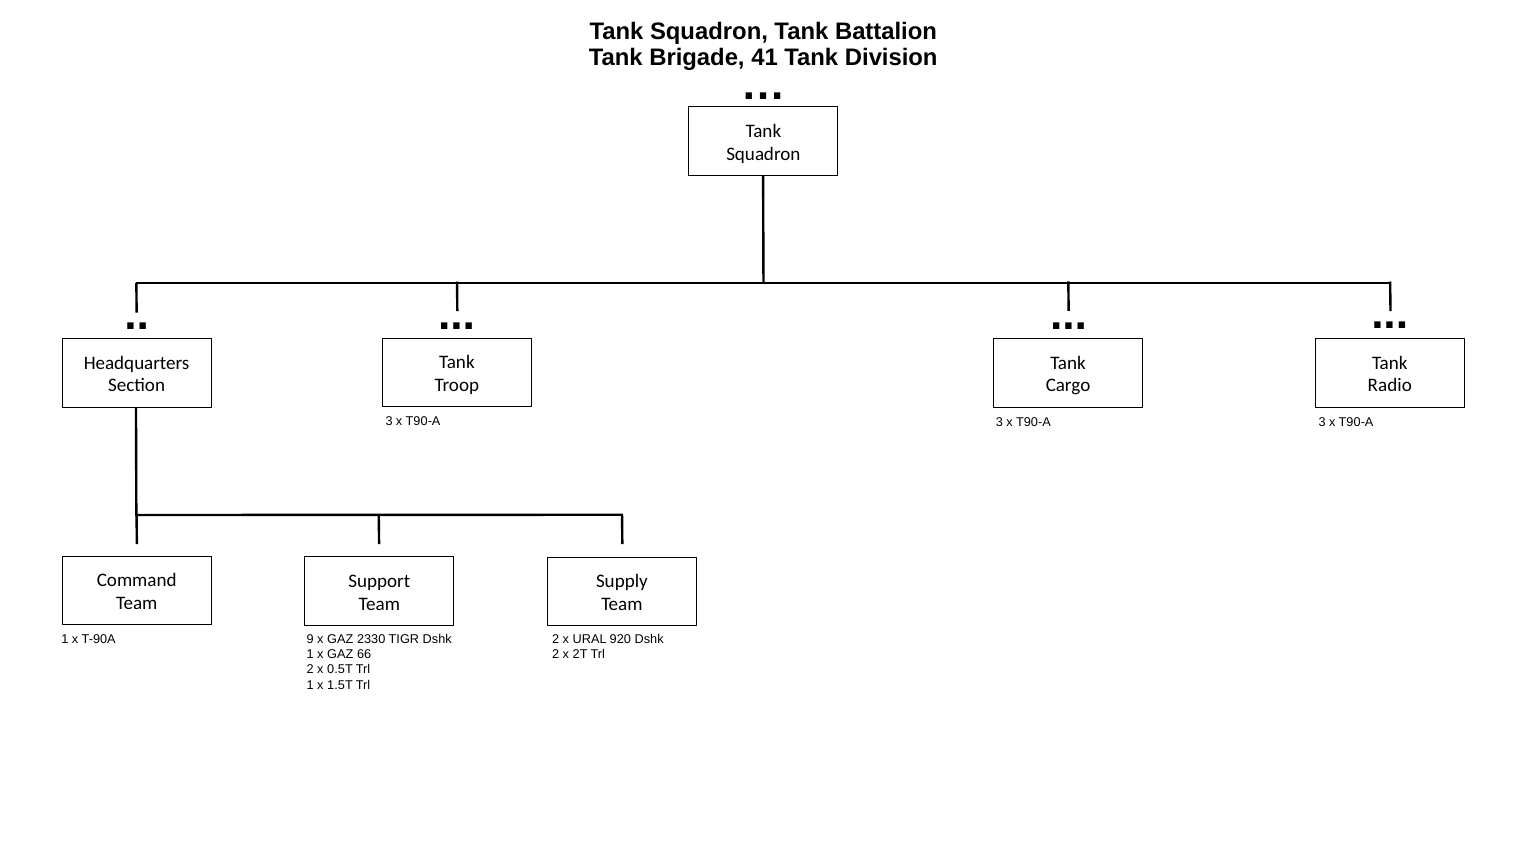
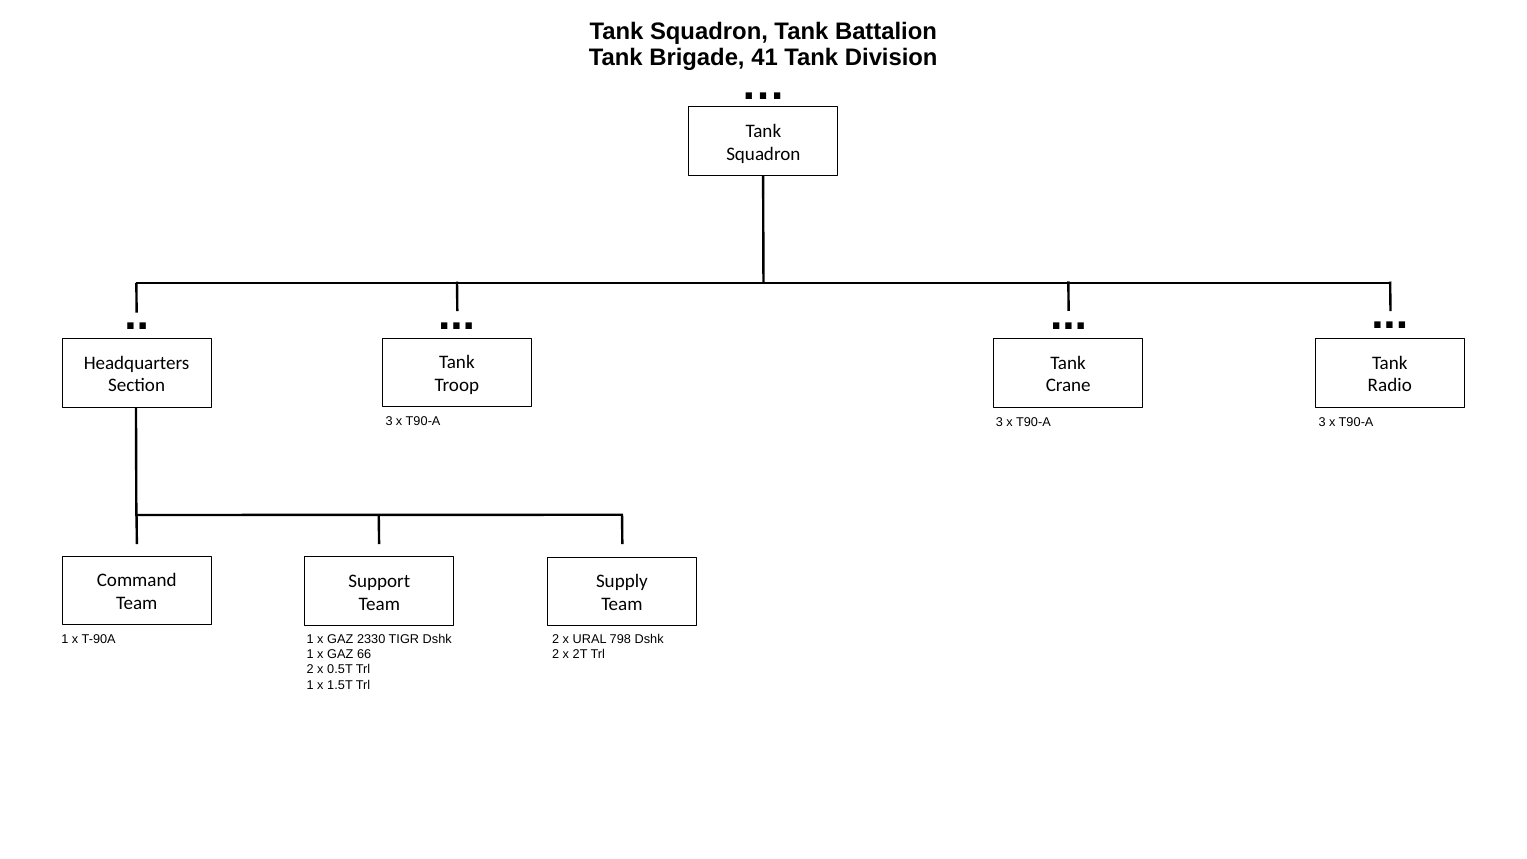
Cargo: Cargo -> Crane
T-90A 9: 9 -> 1
920: 920 -> 798
